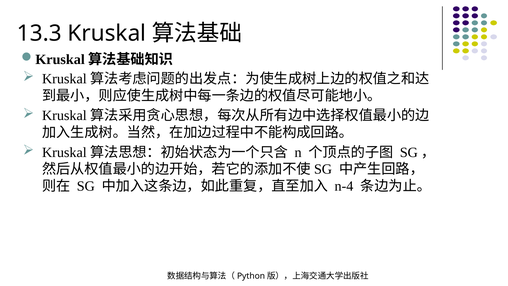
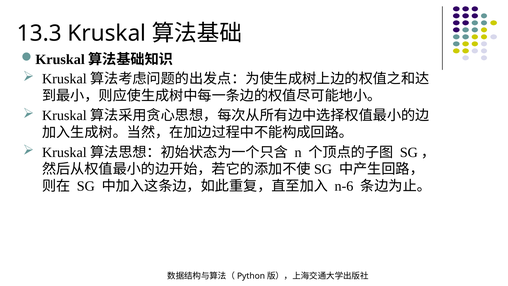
n-4: n-4 -> n-6
